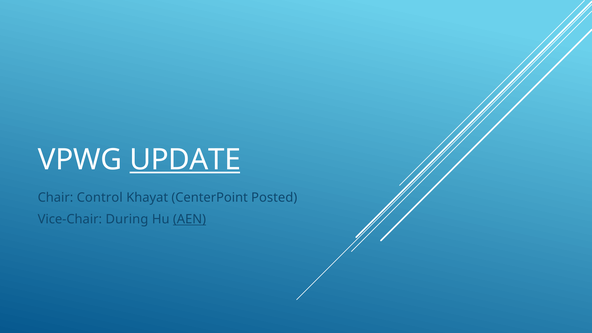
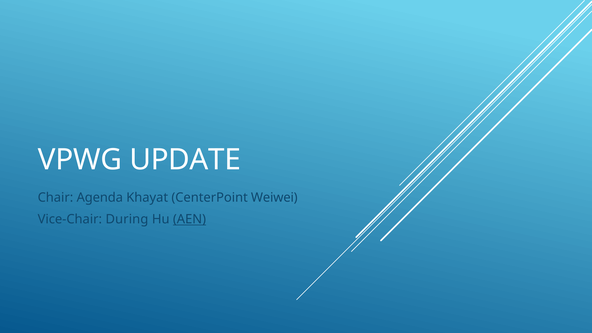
UPDATE underline: present -> none
Control: Control -> Agenda
Posted: Posted -> Weiwei
